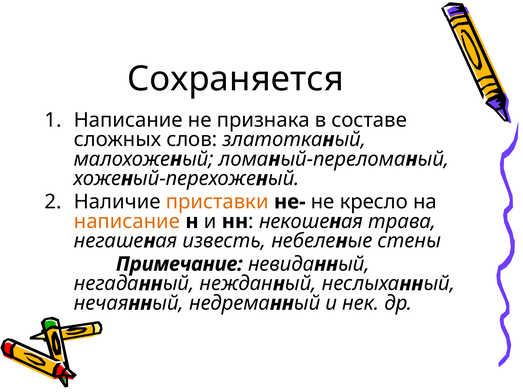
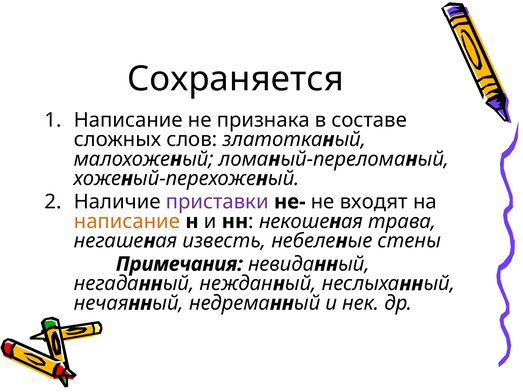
приставки colour: orange -> purple
кресло: кресло -> входят
Примечание: Примечание -> Примечания
